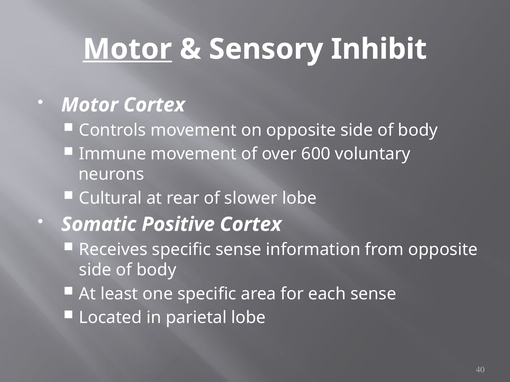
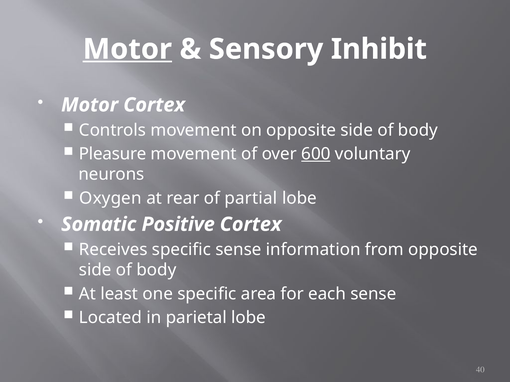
Immune: Immune -> Pleasure
600 underline: none -> present
Cultural: Cultural -> Oxygen
slower: slower -> partial
